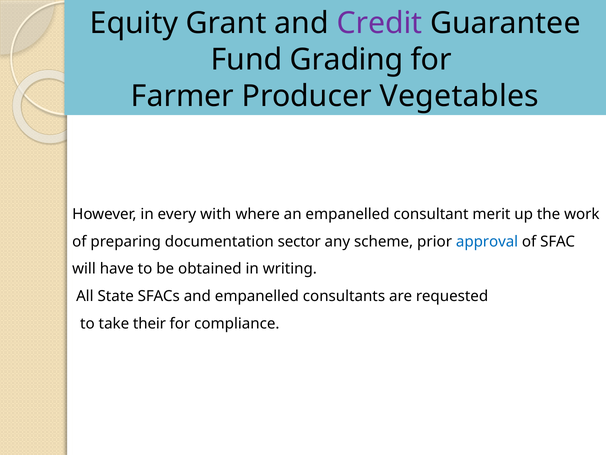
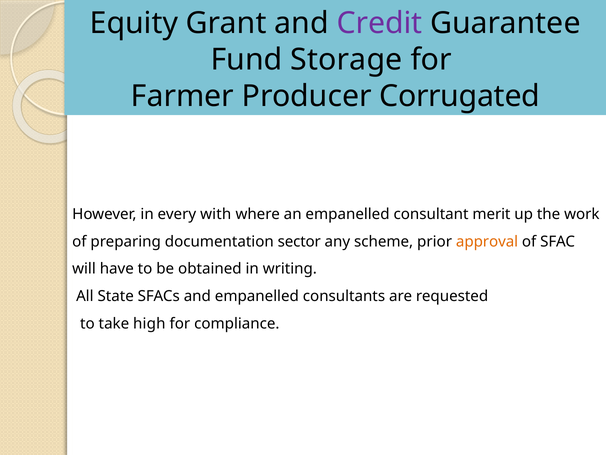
Grading: Grading -> Storage
Vegetables: Vegetables -> Corrugated
approval colour: blue -> orange
their: their -> high
